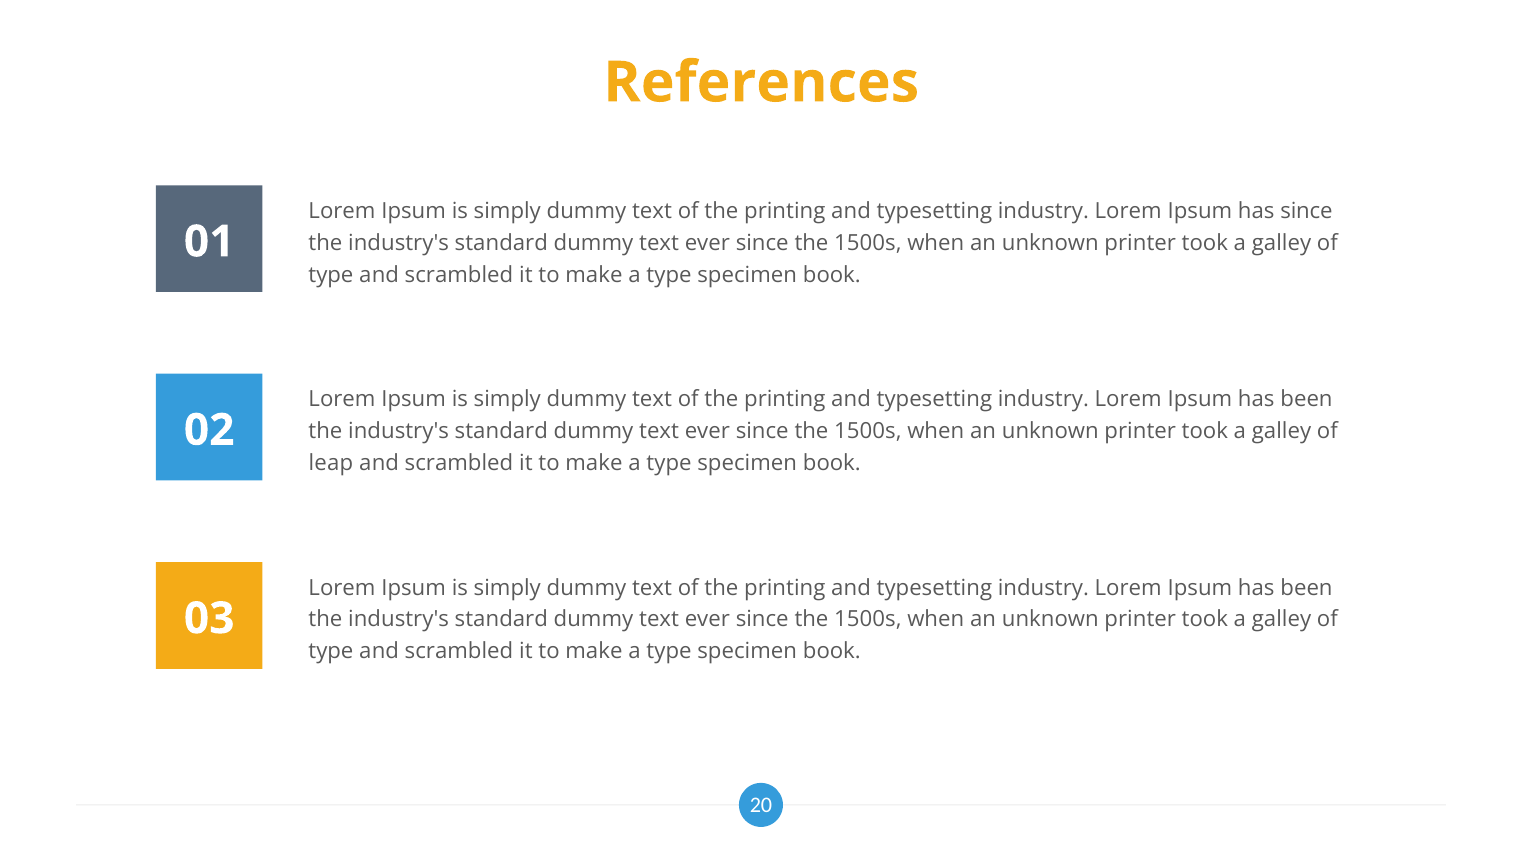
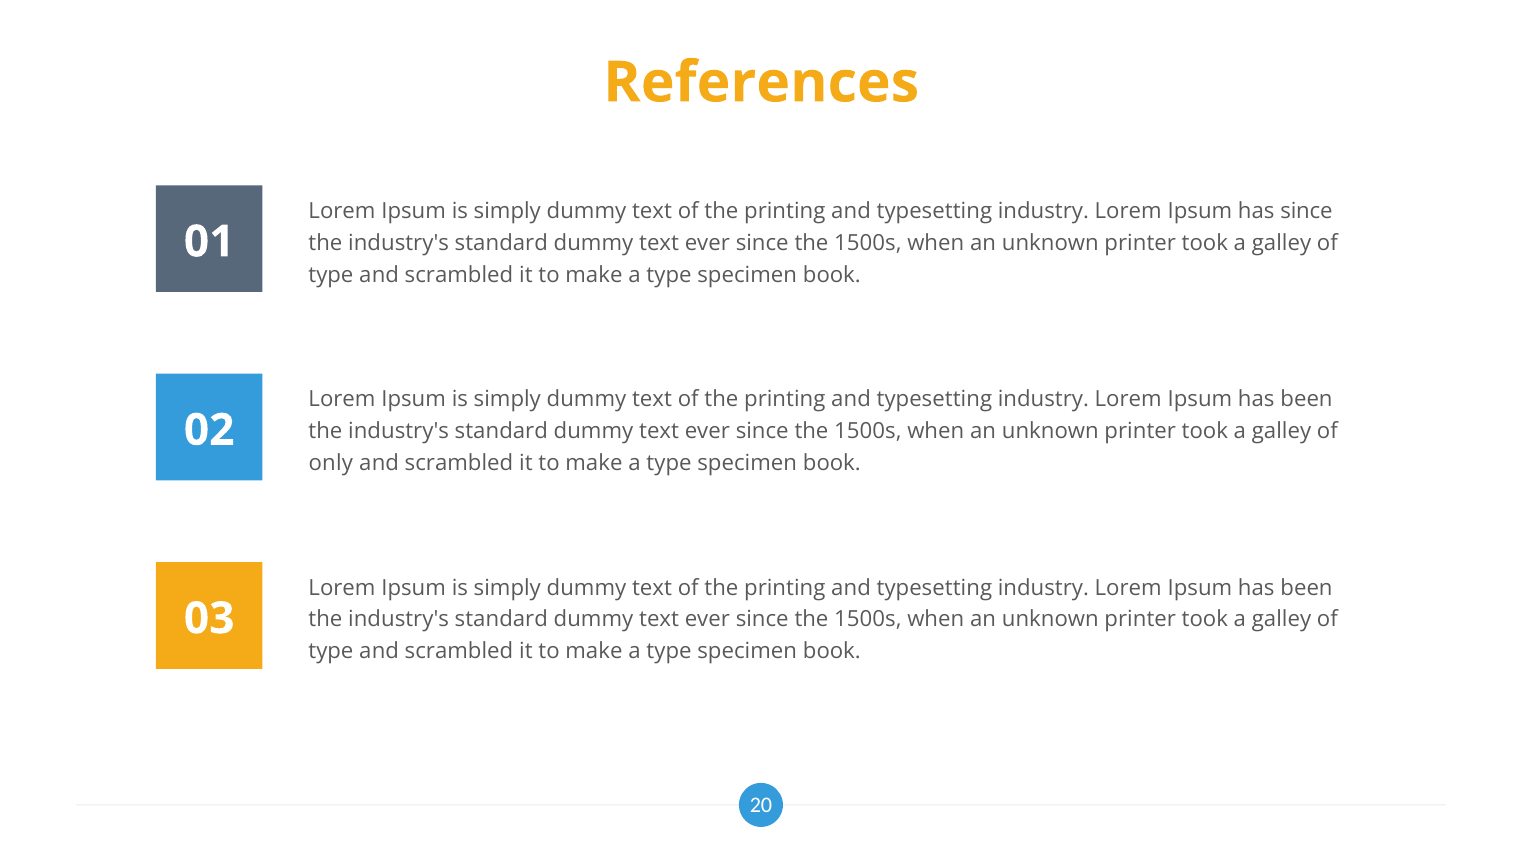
leap: leap -> only
